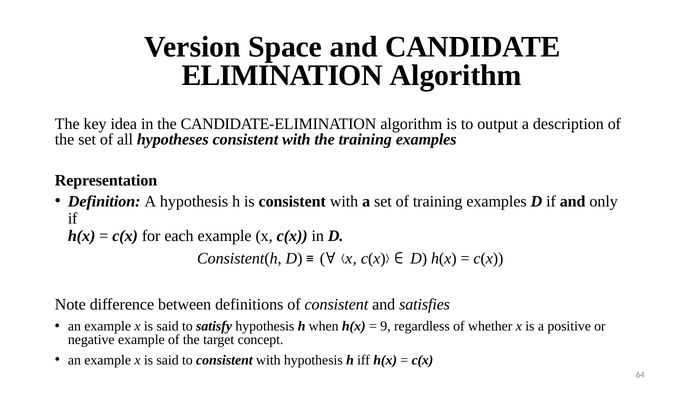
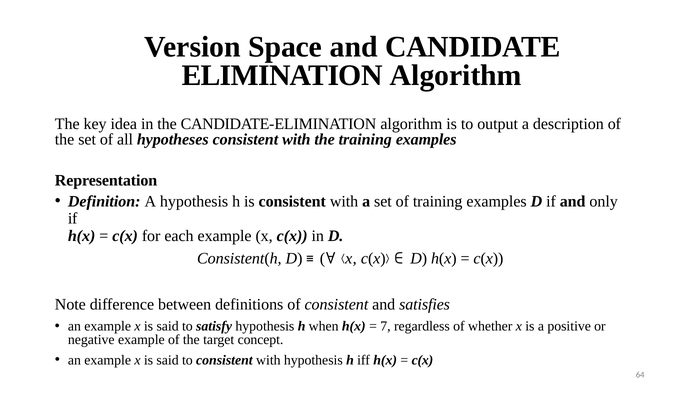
9: 9 -> 7
